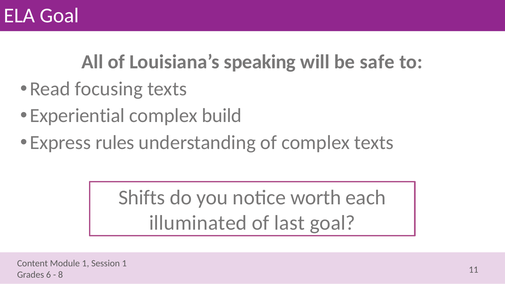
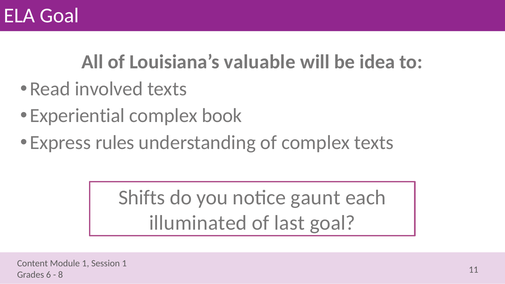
speaking: speaking -> valuable
safe: safe -> idea
focusing: focusing -> involved
build: build -> book
worth: worth -> gaunt
